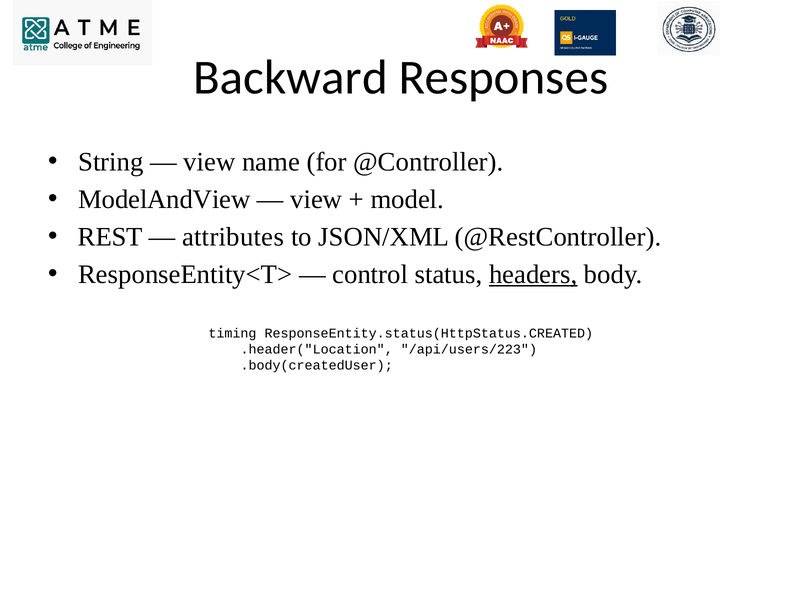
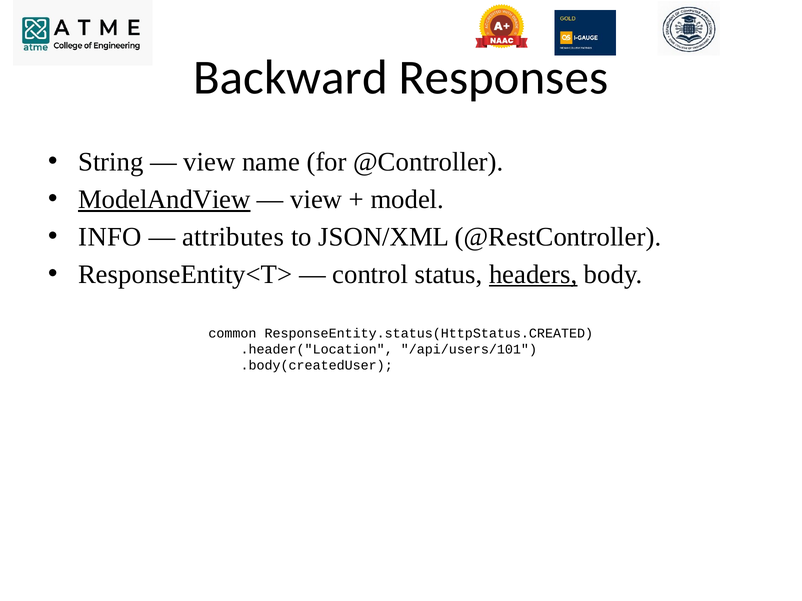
ModelAndView underline: none -> present
REST: REST -> INFO
timing: timing -> common
/api/users/223: /api/users/223 -> /api/users/101
